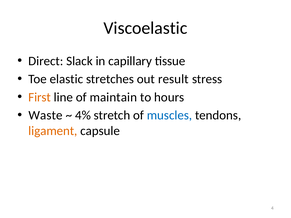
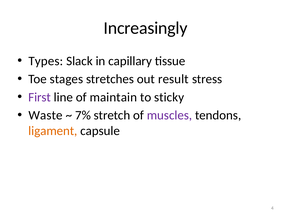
Viscoelastic: Viscoelastic -> Increasingly
Direct: Direct -> Types
elastic: elastic -> stages
First colour: orange -> purple
hours: hours -> sticky
4%: 4% -> 7%
muscles colour: blue -> purple
